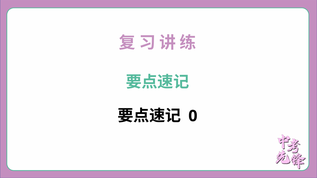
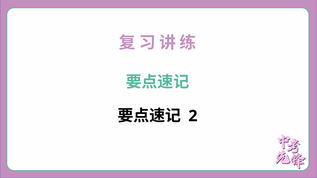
0: 0 -> 2
